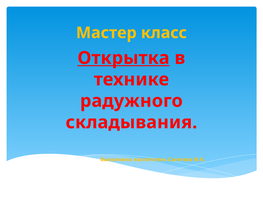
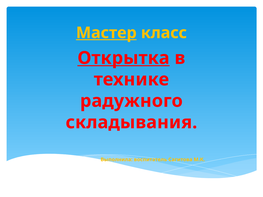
Мастер underline: none -> present
